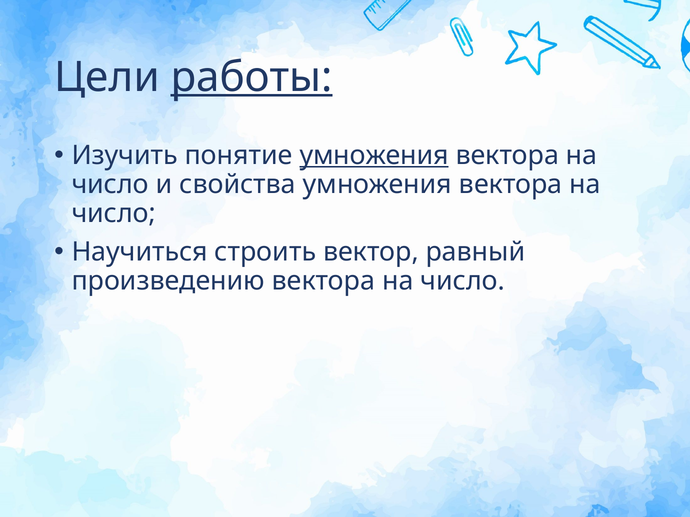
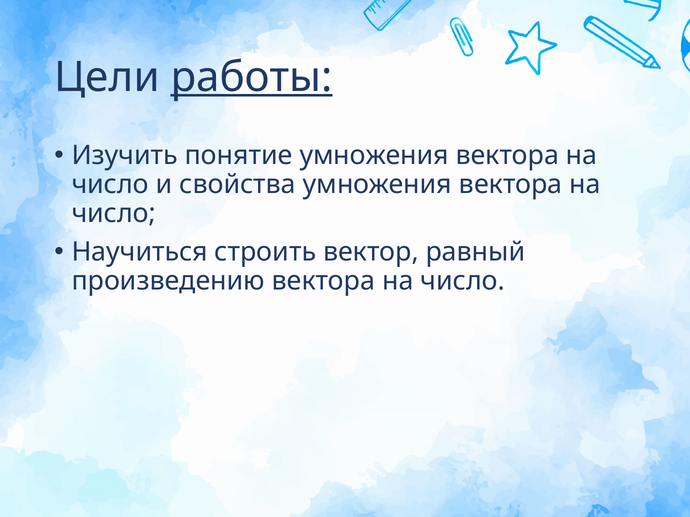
умножения at (374, 156) underline: present -> none
